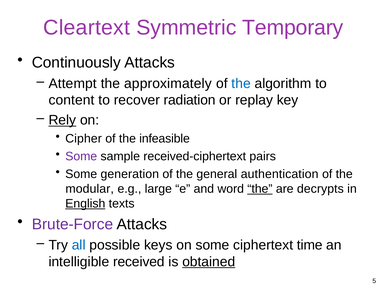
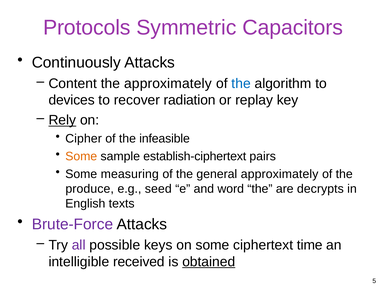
Cleartext: Cleartext -> Protocols
Temporary: Temporary -> Capacitors
Attempt: Attempt -> Content
content: content -> devices
Some at (81, 156) colour: purple -> orange
received-ciphertext: received-ciphertext -> establish-ciphertext
generation: generation -> measuring
general authentication: authentication -> approximately
modular: modular -> produce
large: large -> seed
the at (260, 188) underline: present -> none
English underline: present -> none
all colour: blue -> purple
